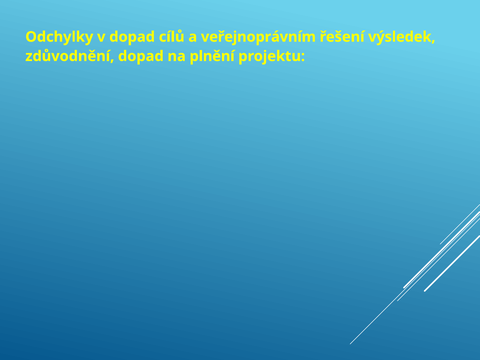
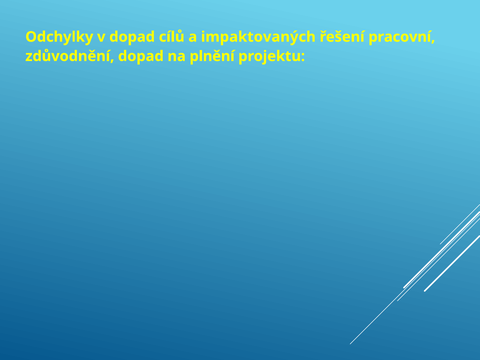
veřejnoprávním: veřejnoprávním -> impaktovaných
výsledek: výsledek -> pracovní
